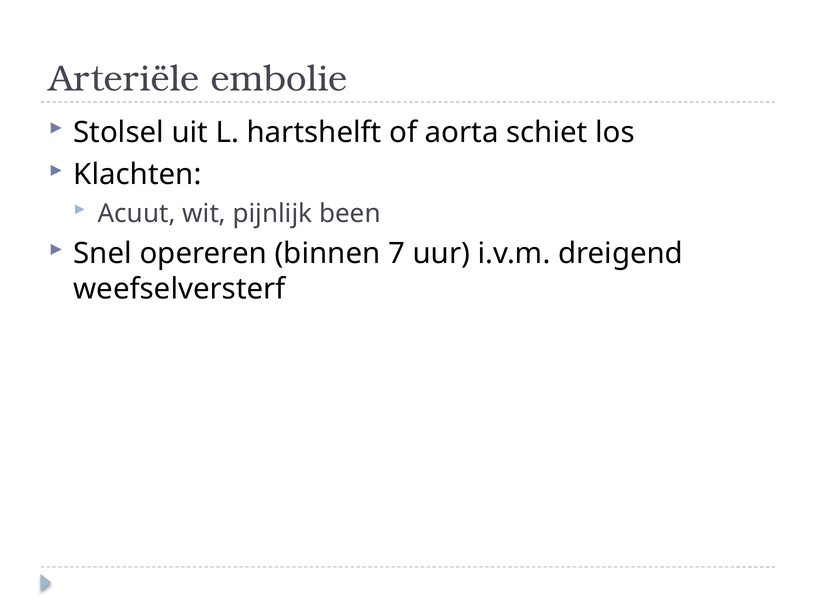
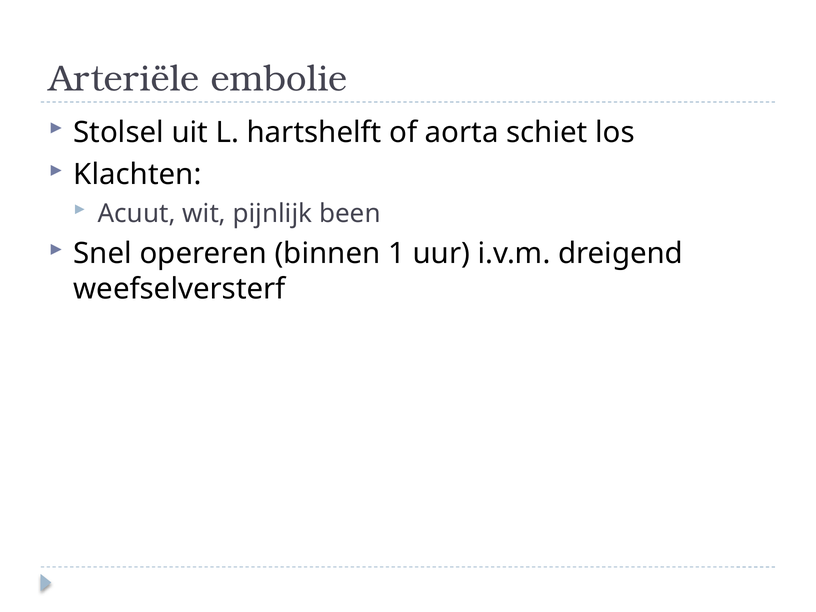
7: 7 -> 1
